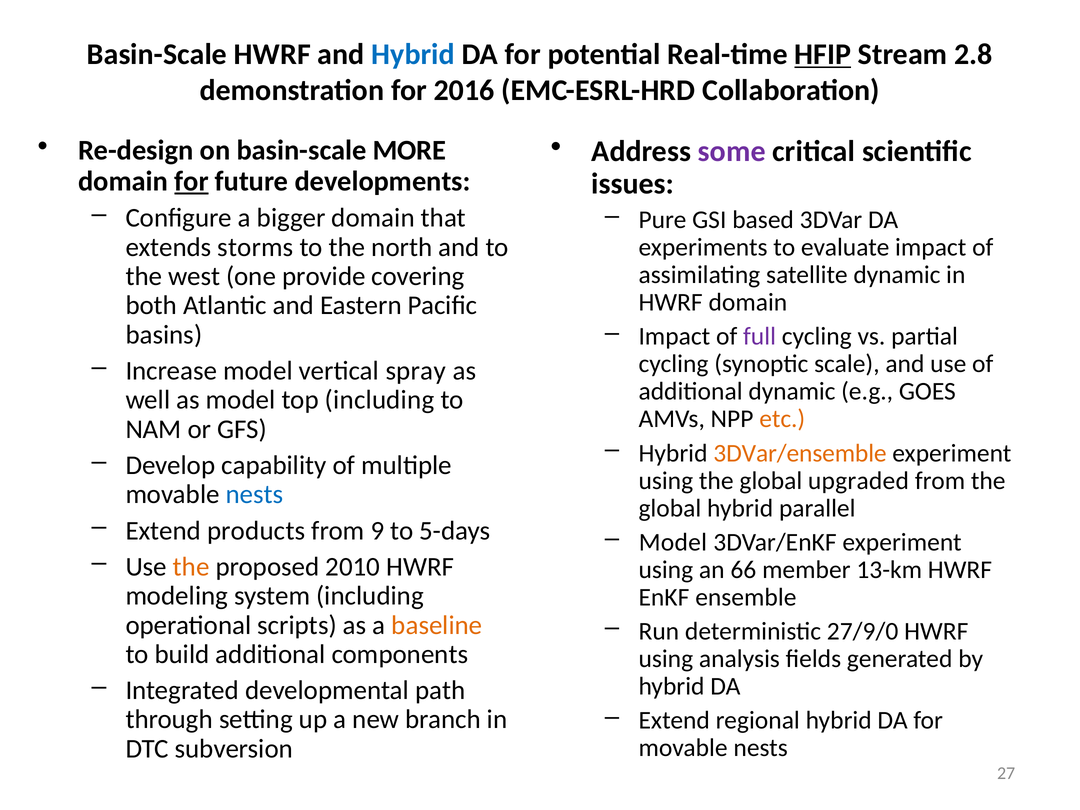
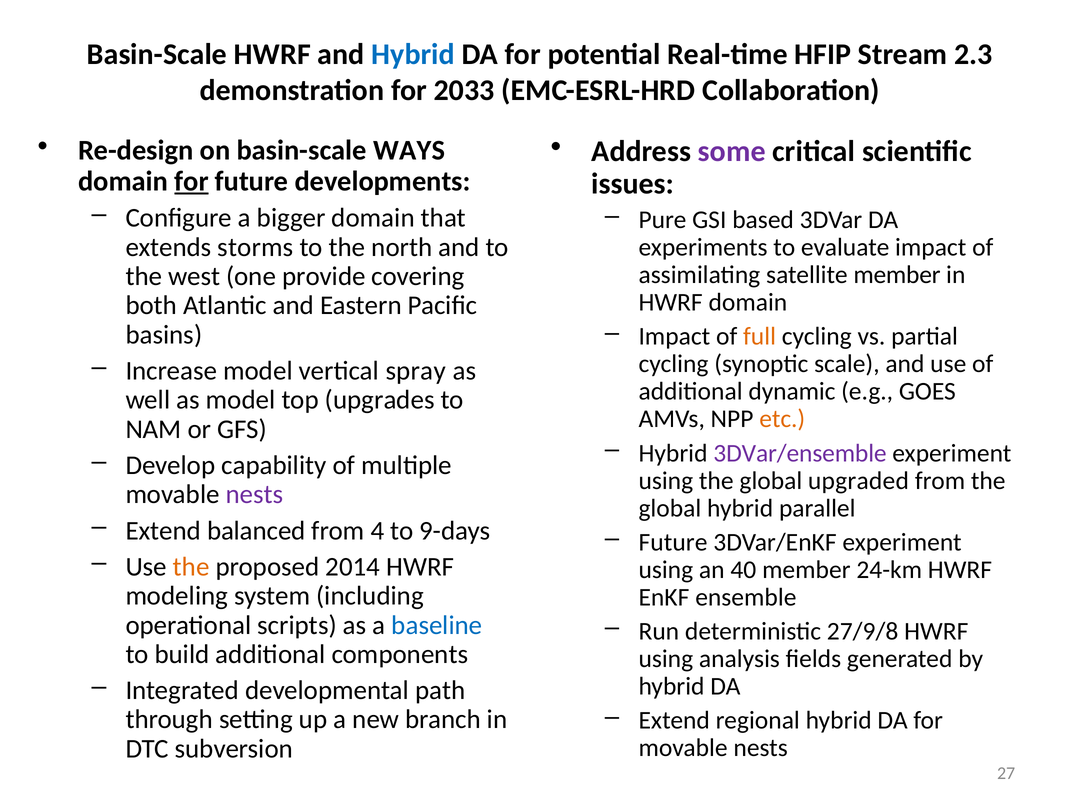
HFIP underline: present -> none
2.8: 2.8 -> 2.3
2016: 2016 -> 2033
MORE: MORE -> WAYS
satellite dynamic: dynamic -> member
full colour: purple -> orange
top including: including -> upgrades
3DVar/ensemble colour: orange -> purple
nests at (254, 494) colour: blue -> purple
products: products -> balanced
9: 9 -> 4
5-days: 5-days -> 9-days
Model at (673, 542): Model -> Future
2010: 2010 -> 2014
66: 66 -> 40
13-km: 13-km -> 24-km
baseline colour: orange -> blue
27/9/0: 27/9/0 -> 27/9/8
